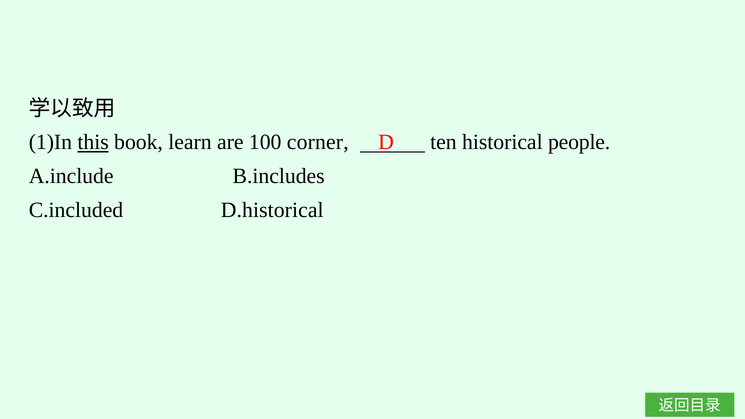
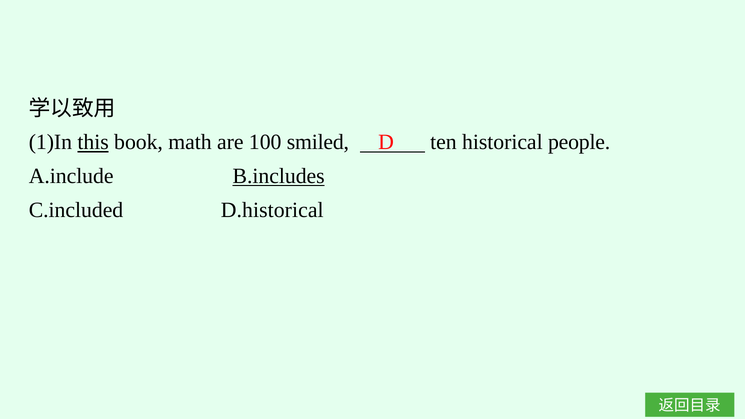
learn: learn -> math
corner: corner -> smiled
B.includes underline: none -> present
